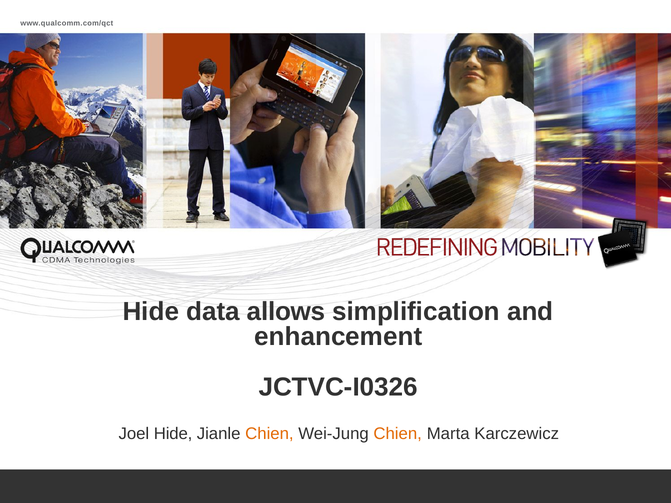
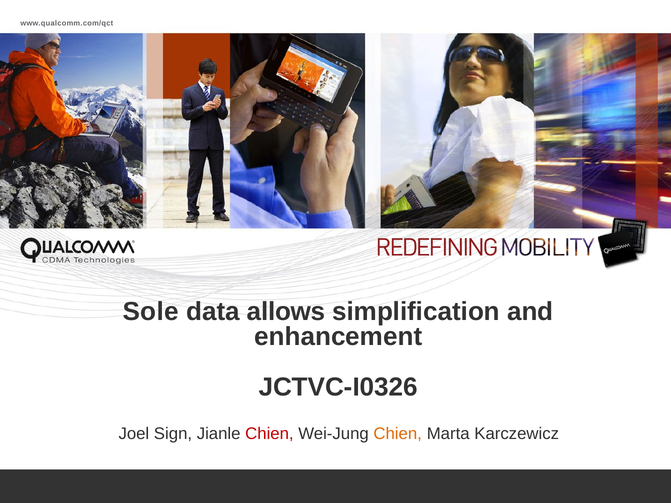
Hide at (151, 312): Hide -> Sole
Joel Hide: Hide -> Sign
Chien at (269, 434) colour: orange -> red
